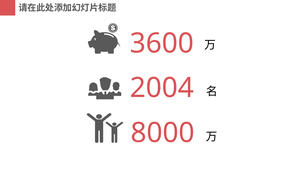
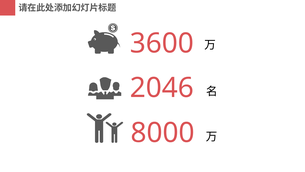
2004: 2004 -> 2046
